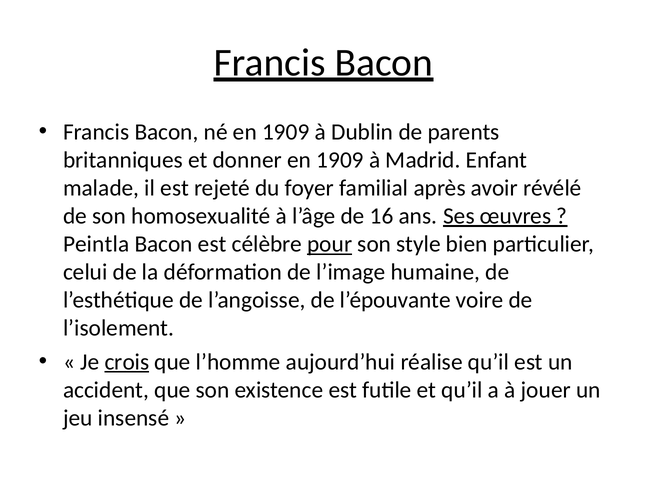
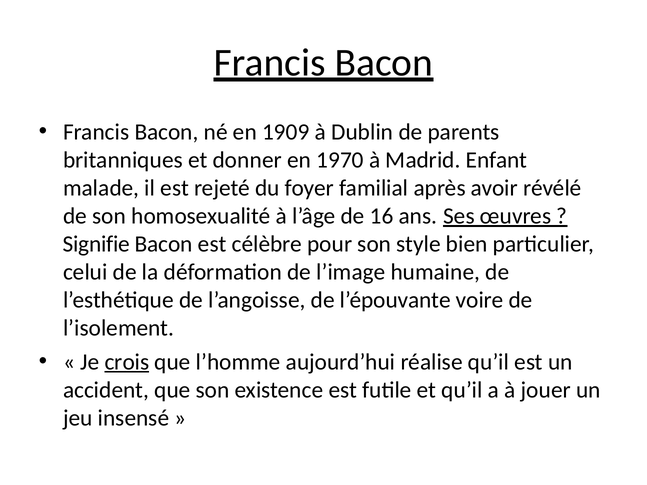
1909 at (340, 160): 1909 -> 1970
Peintla: Peintla -> Signifie
pour underline: present -> none
